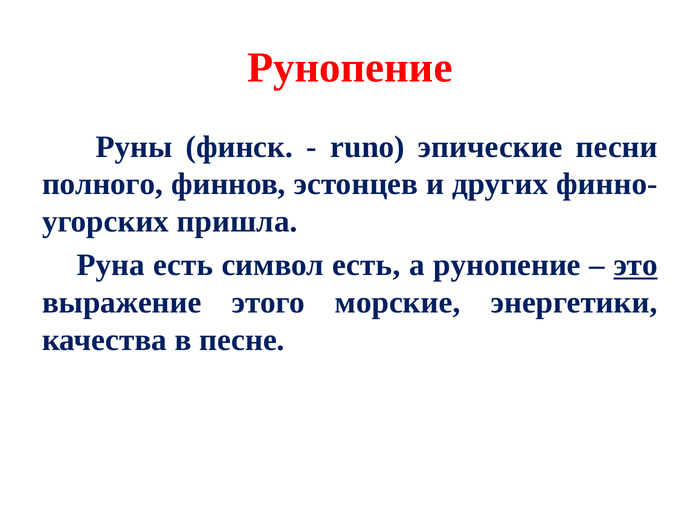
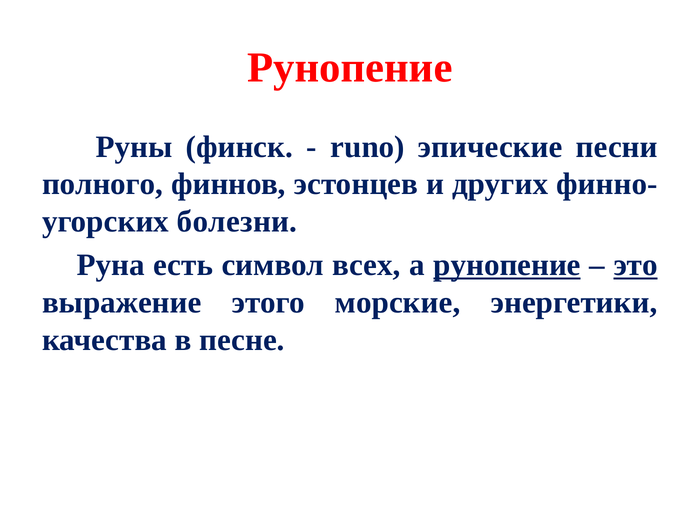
пришла: пришла -> болезни
символ есть: есть -> всех
рунопение at (507, 265) underline: none -> present
